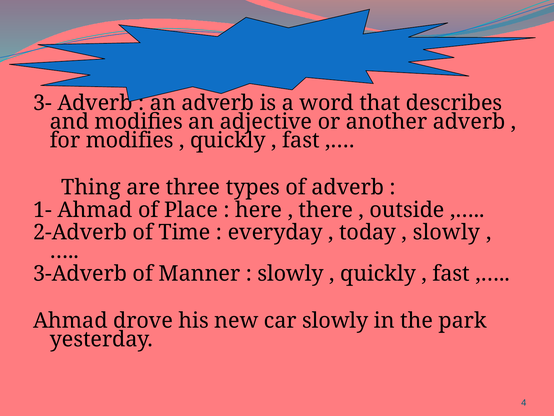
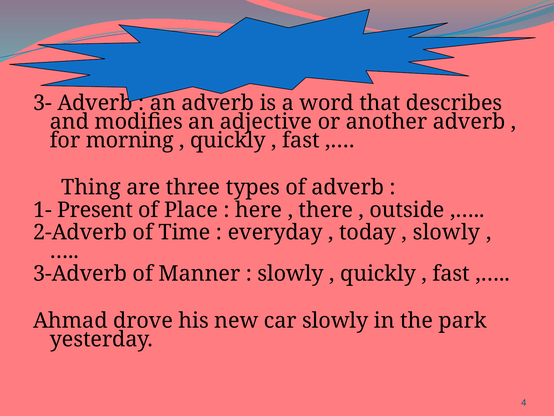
for modifies: modifies -> morning
1- Ahmad: Ahmad -> Present
